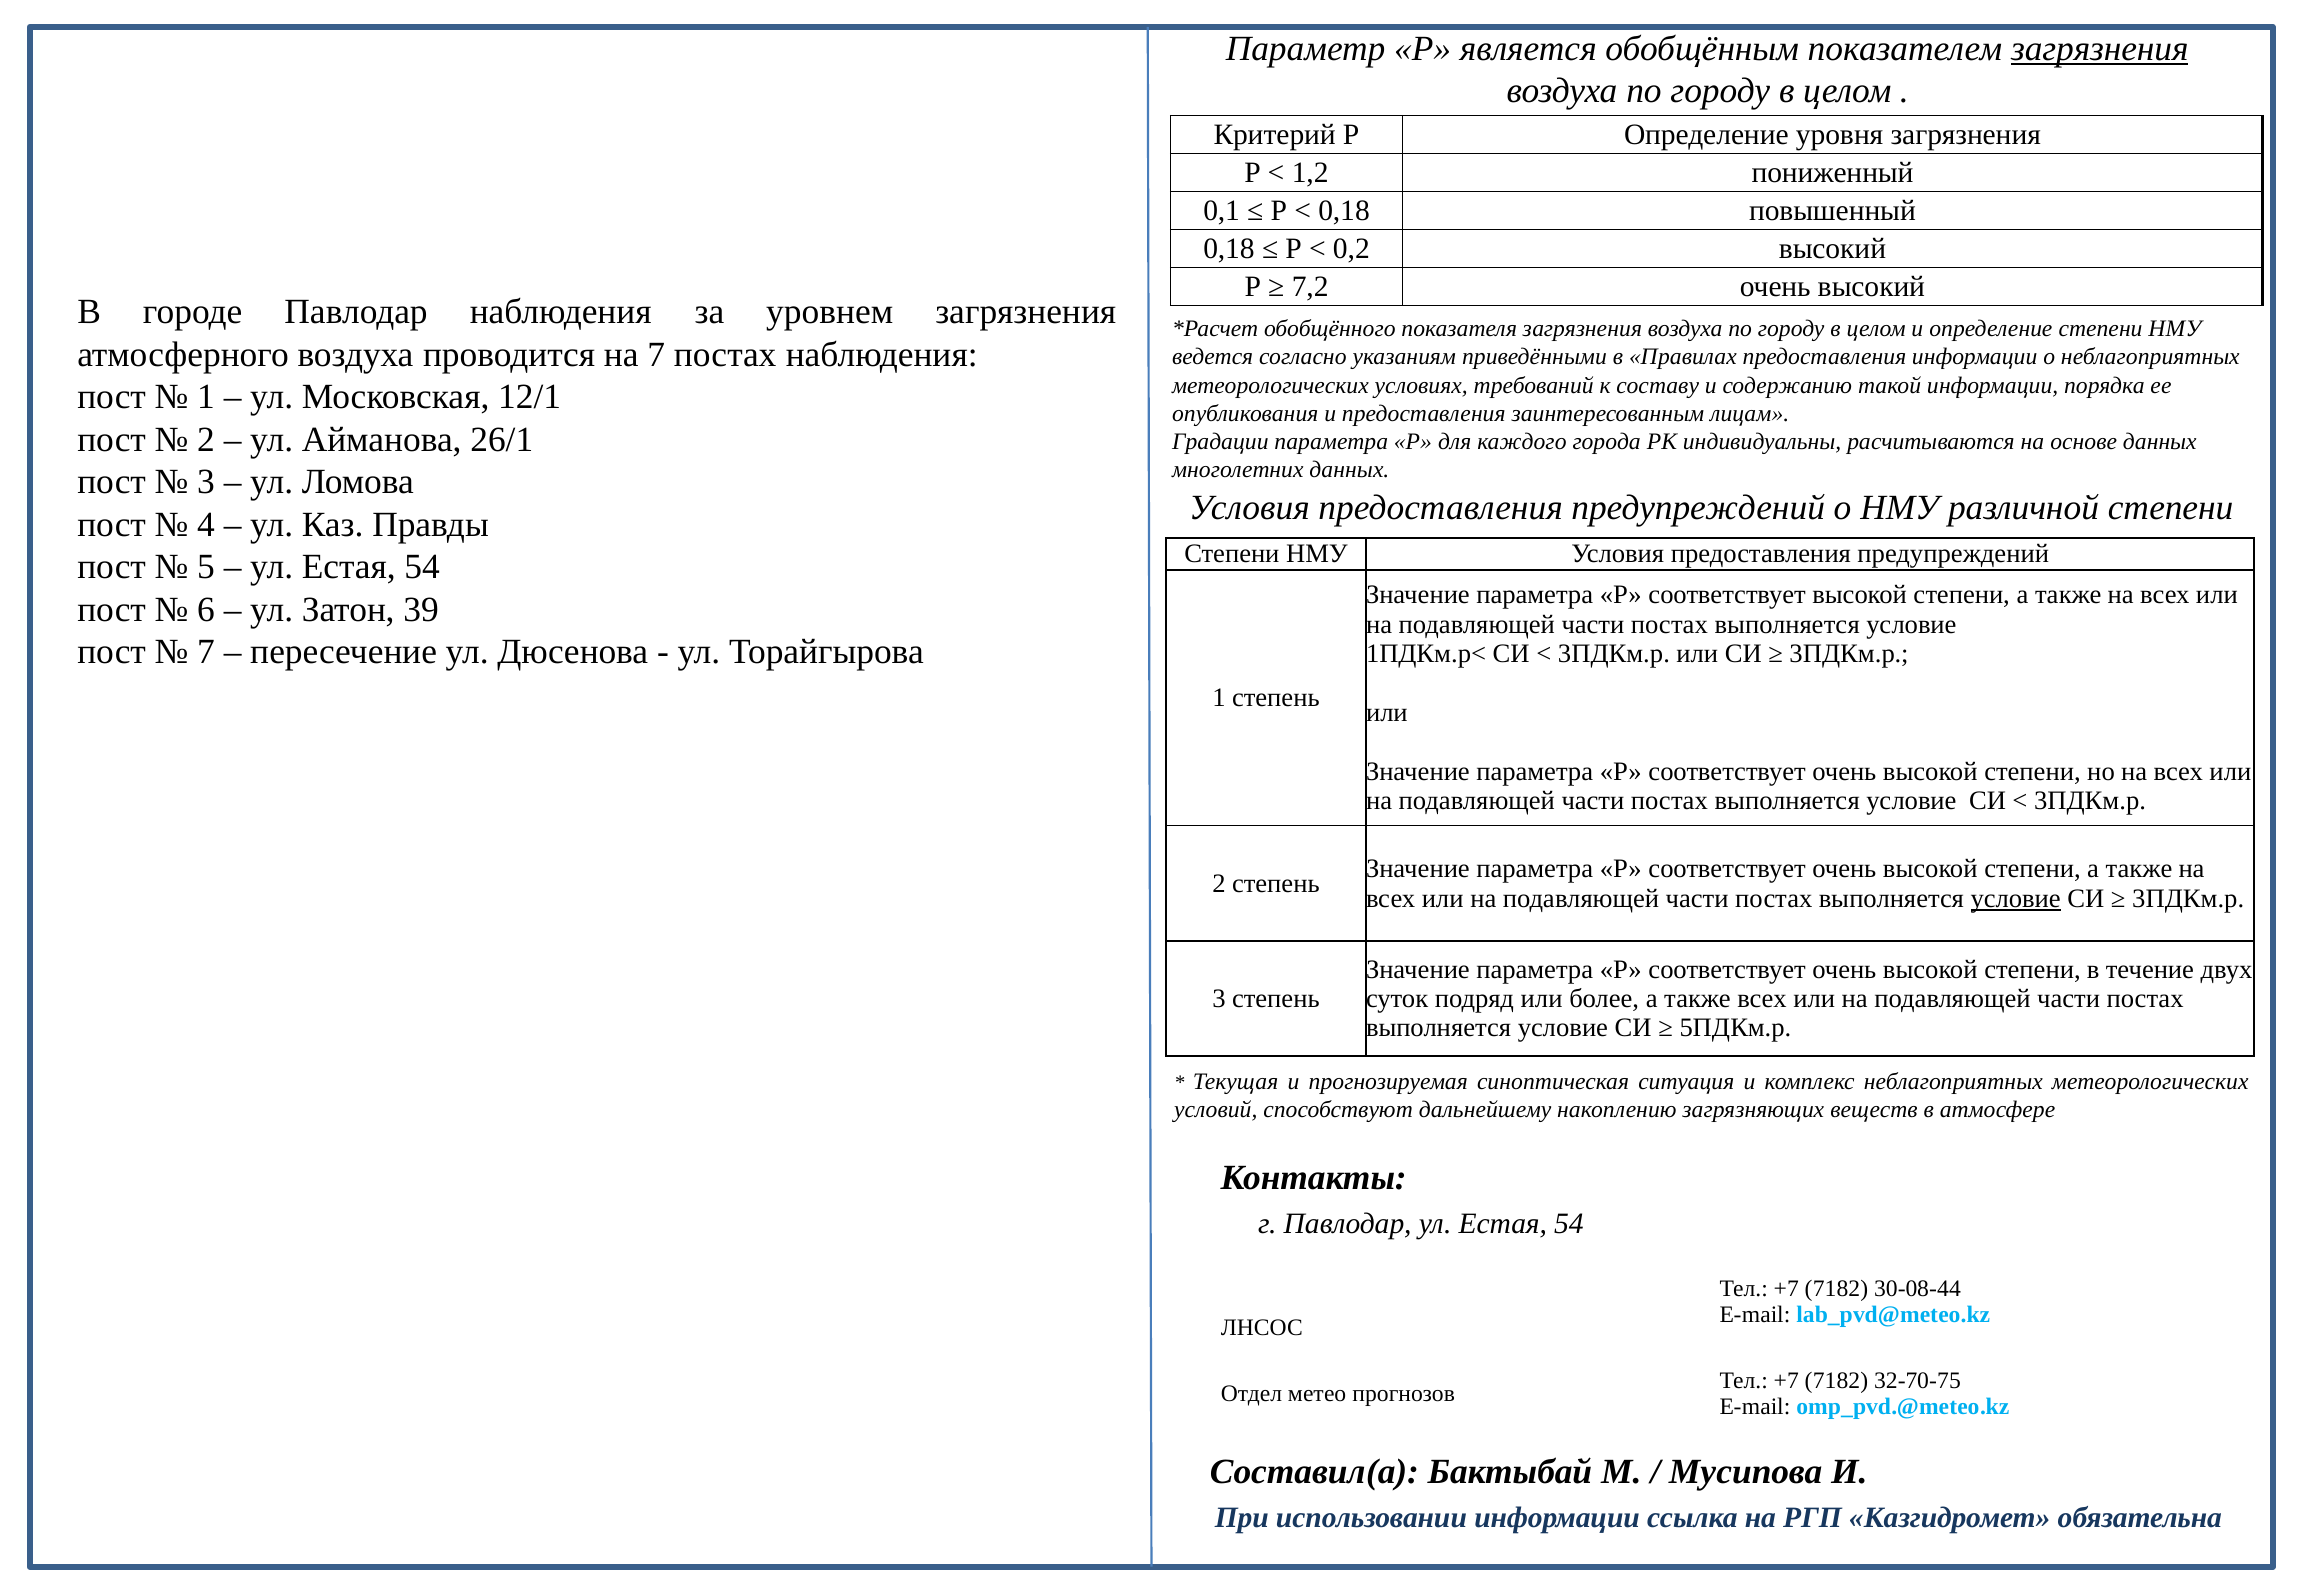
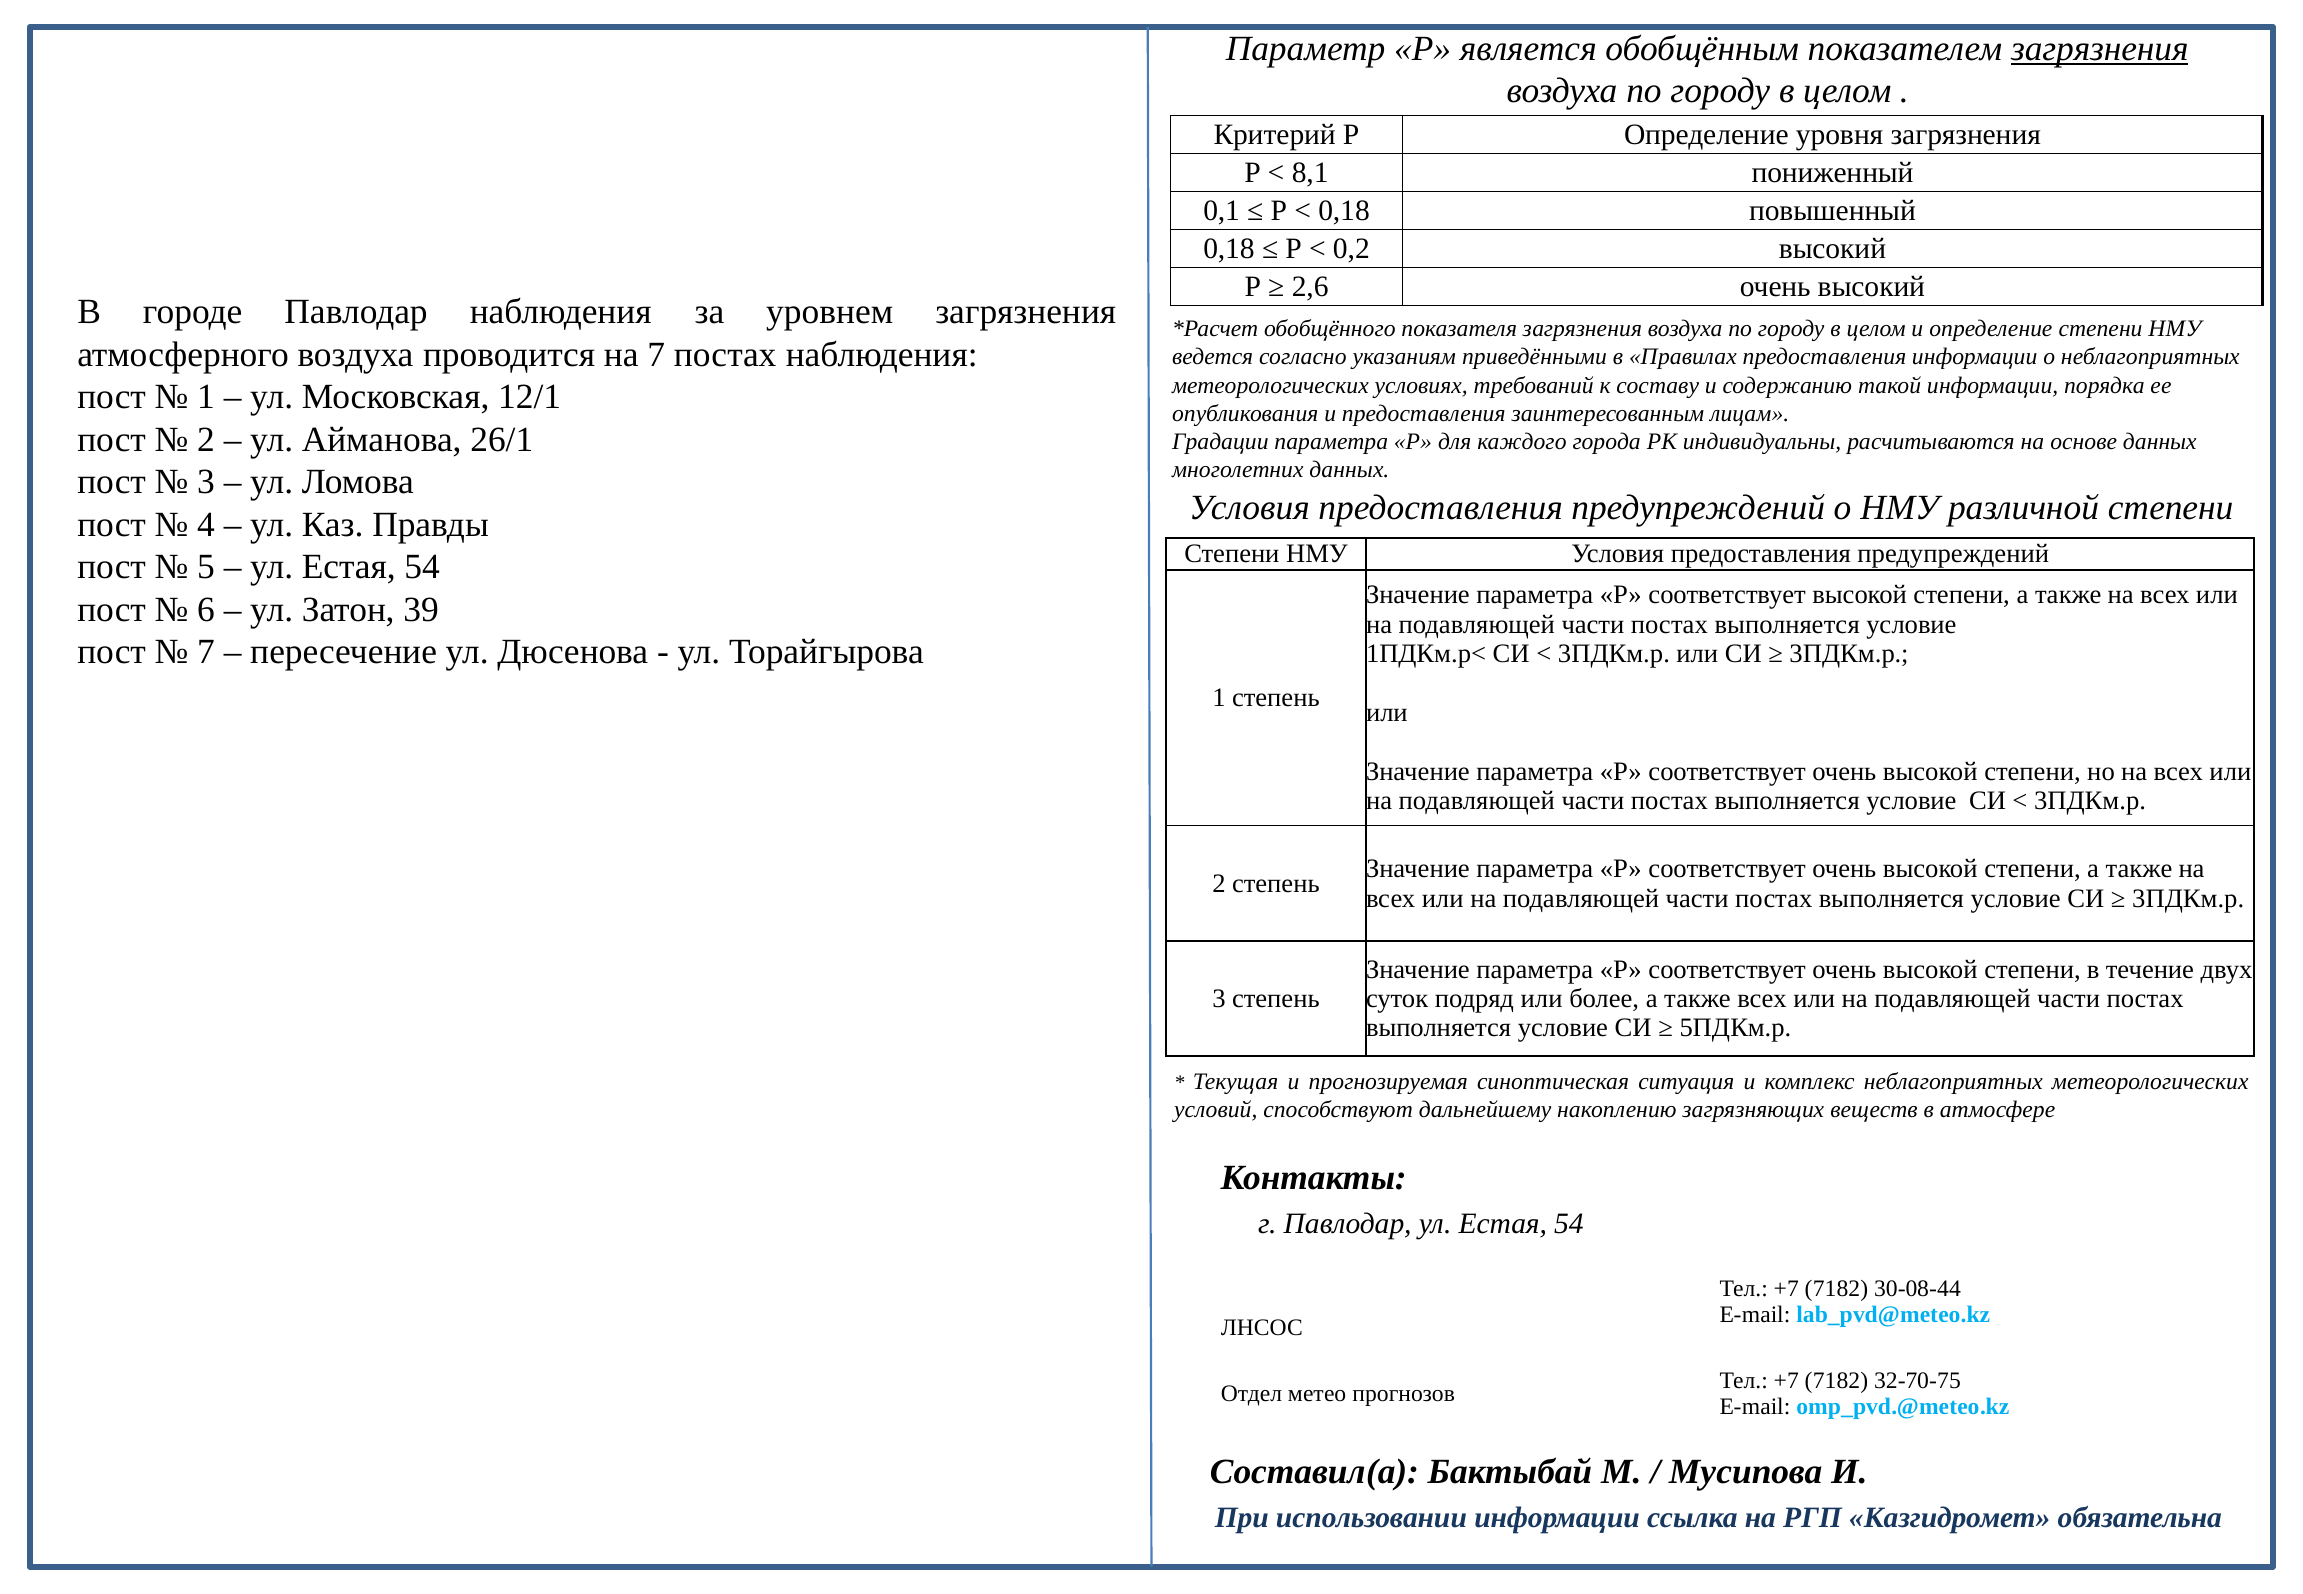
1,2: 1,2 -> 8,1
7,2: 7,2 -> 2,6
условие at (2016, 899) underline: present -> none
